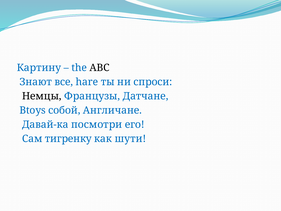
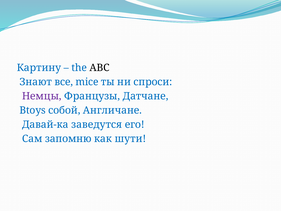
hare: hare -> mice
Немцы colour: black -> purple
посмотри: посмотри -> заведутся
тигренку: тигренку -> запомню
